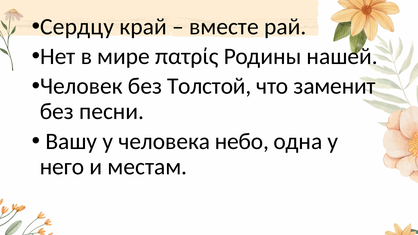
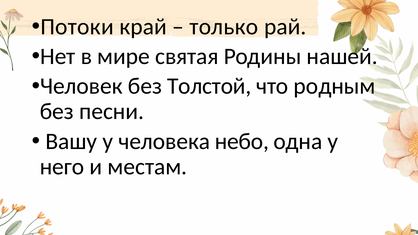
Сердцу: Сердцу -> Потоки
вместе: вместе -> только
πατρίς: πατρίς -> святая
заменит: заменит -> родным
